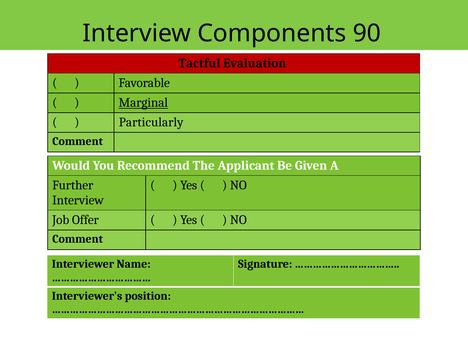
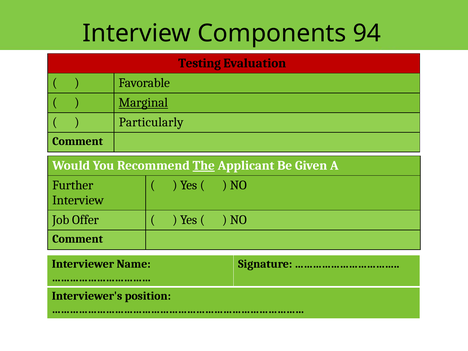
90: 90 -> 94
Tactful: Tactful -> Testing
The underline: none -> present
